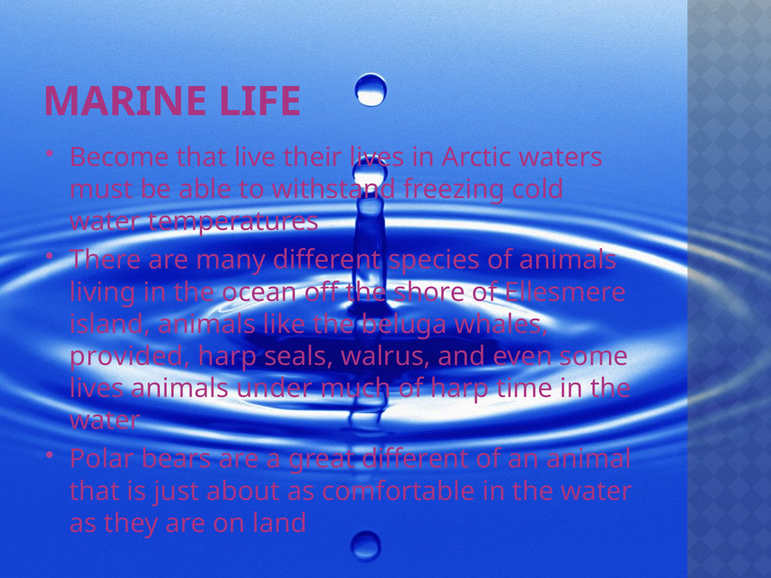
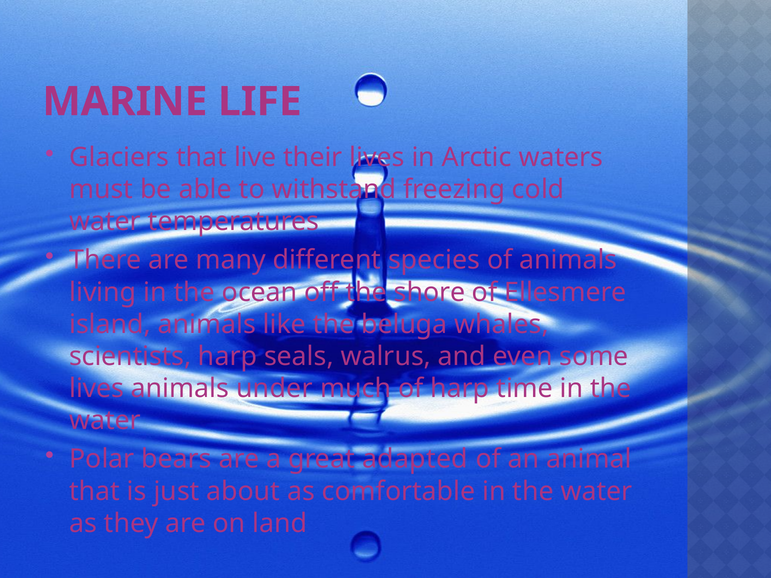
Become: Become -> Glaciers
provided: provided -> scientists
great different: different -> adapted
